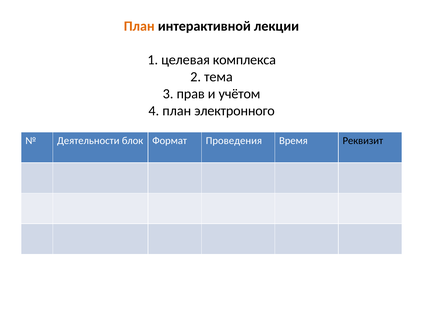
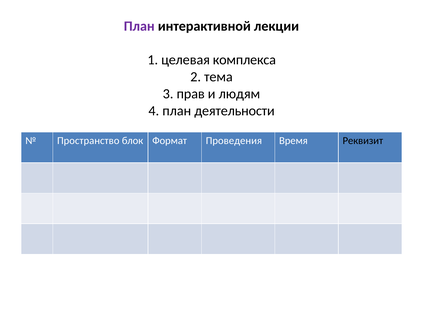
План at (139, 26) colour: orange -> purple
учётом: учётом -> людям
электронного: электронного -> деятельности
Деятельности: Деятельности -> Пространство
